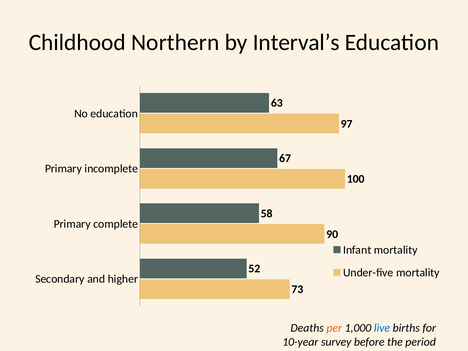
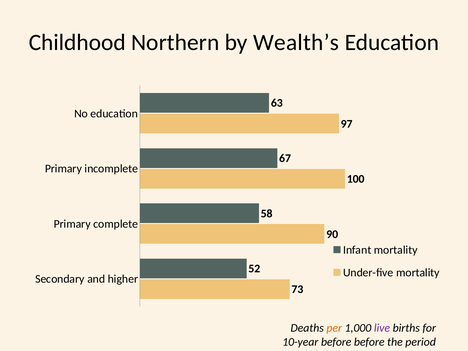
Interval’s: Interval’s -> Wealth’s
live colour: blue -> purple
10-year survey: survey -> before
